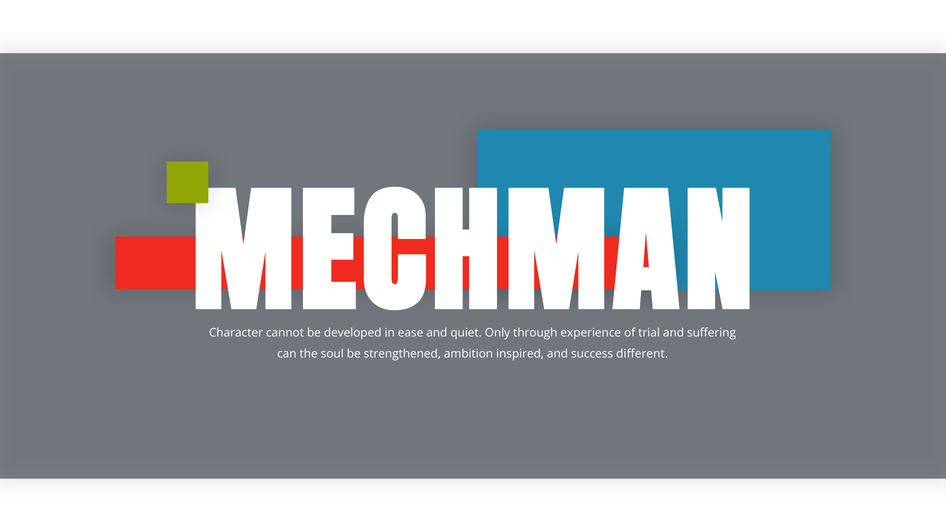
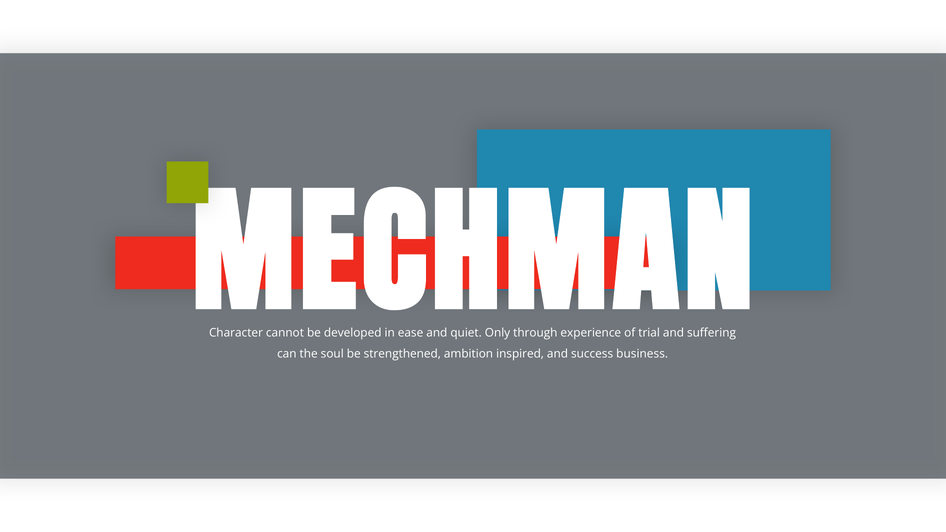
different: different -> business
